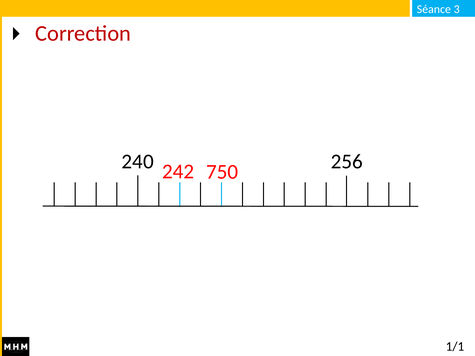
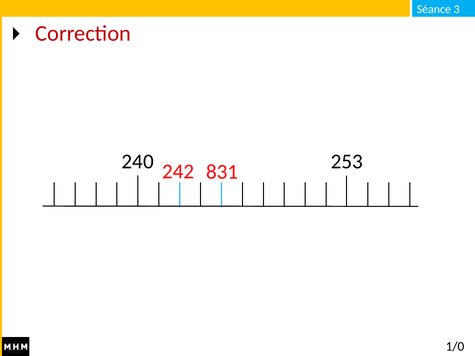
256: 256 -> 253
750: 750 -> 831
1/1: 1/1 -> 1/0
